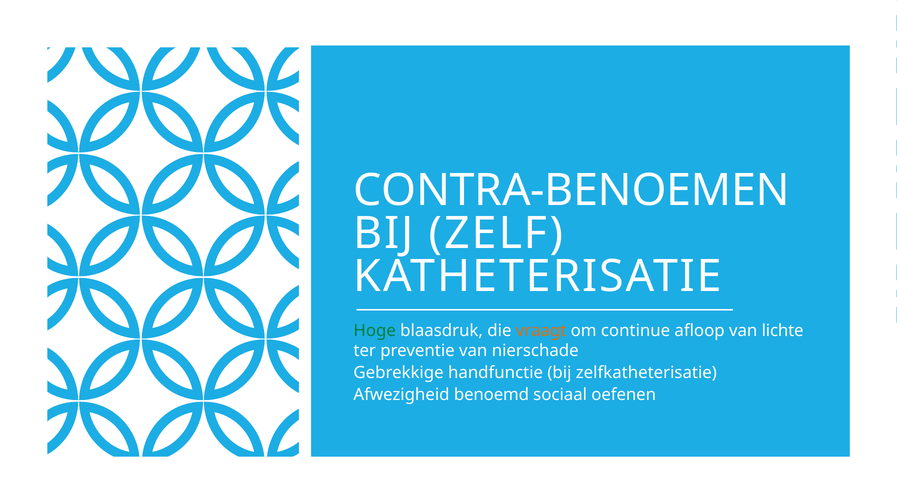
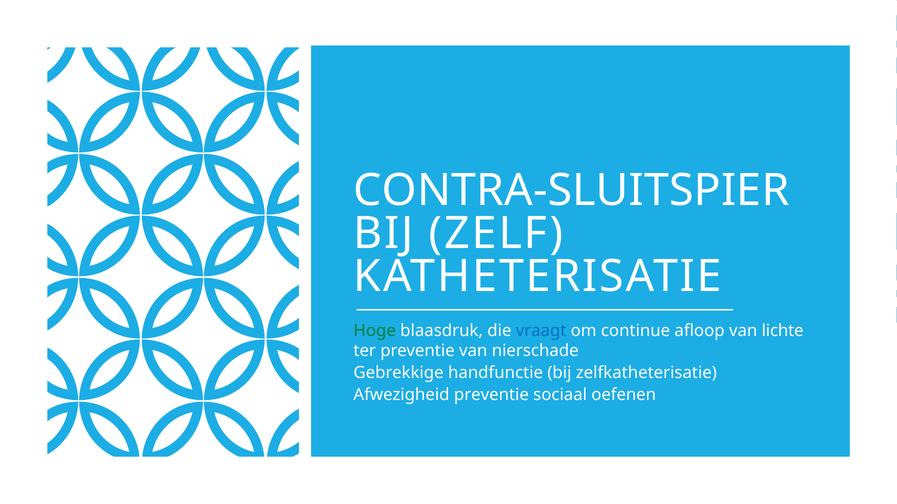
CONTRA-BENOEMEN: CONTRA-BENOEMEN -> CONTRA-SLUITSPIER
vraagt colour: orange -> blue
Afwezigheid benoemd: benoemd -> preventie
